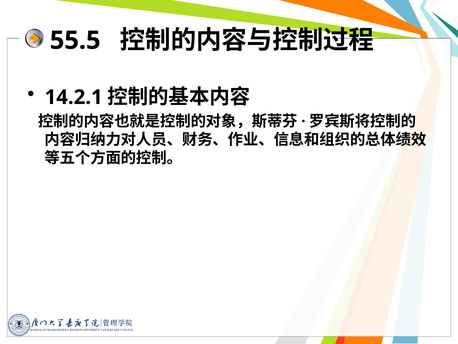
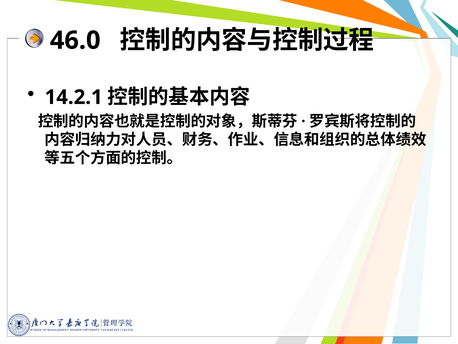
55.5: 55.5 -> 46.0
